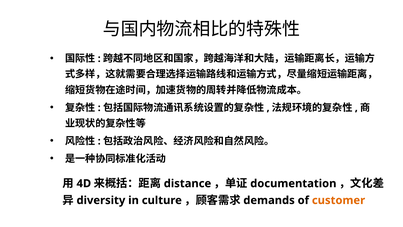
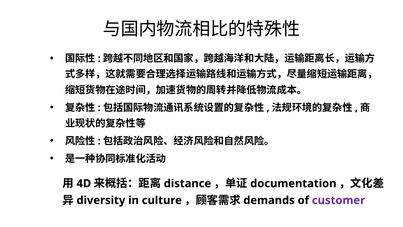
customer colour: orange -> purple
